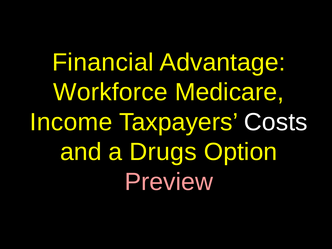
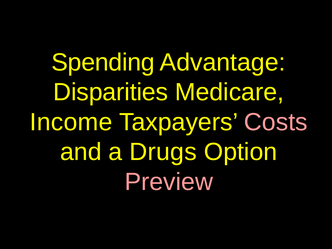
Financial: Financial -> Spending
Workforce: Workforce -> Disparities
Costs colour: white -> pink
